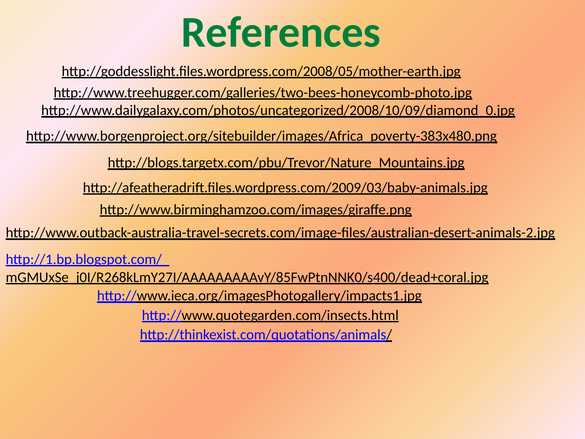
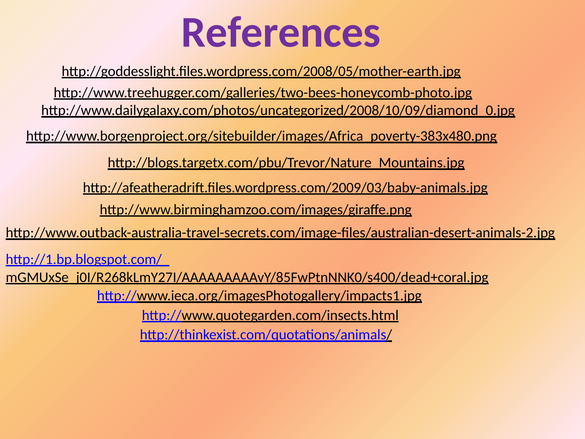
References colour: green -> purple
